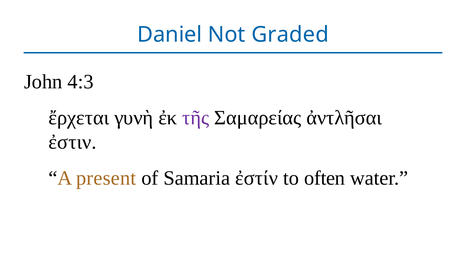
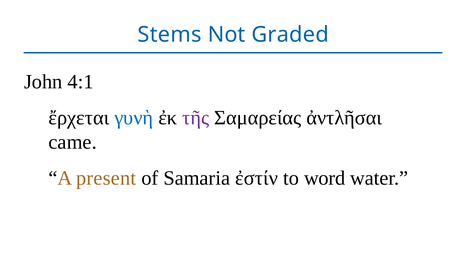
Daniel: Daniel -> Stems
4:3: 4:3 -> 4:1
γυνὴ colour: black -> blue
ἐστιν: ἐστιν -> came
often: often -> word
